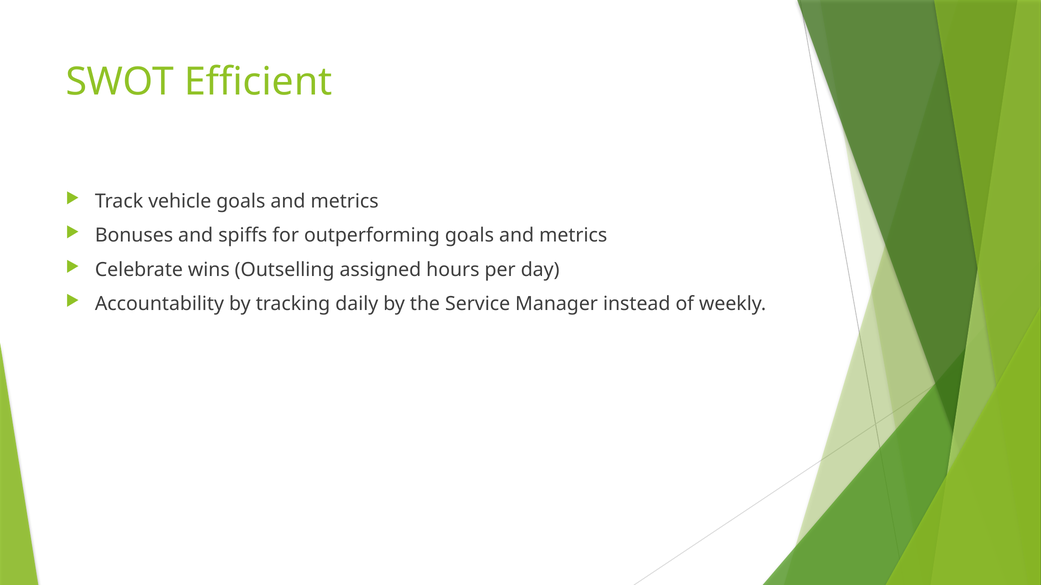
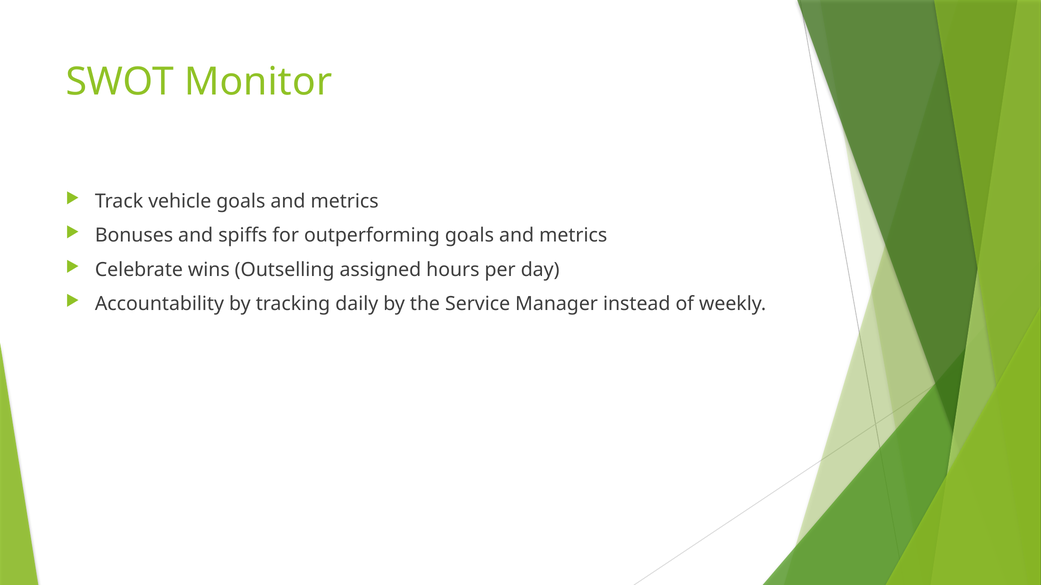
Efficient: Efficient -> Monitor
